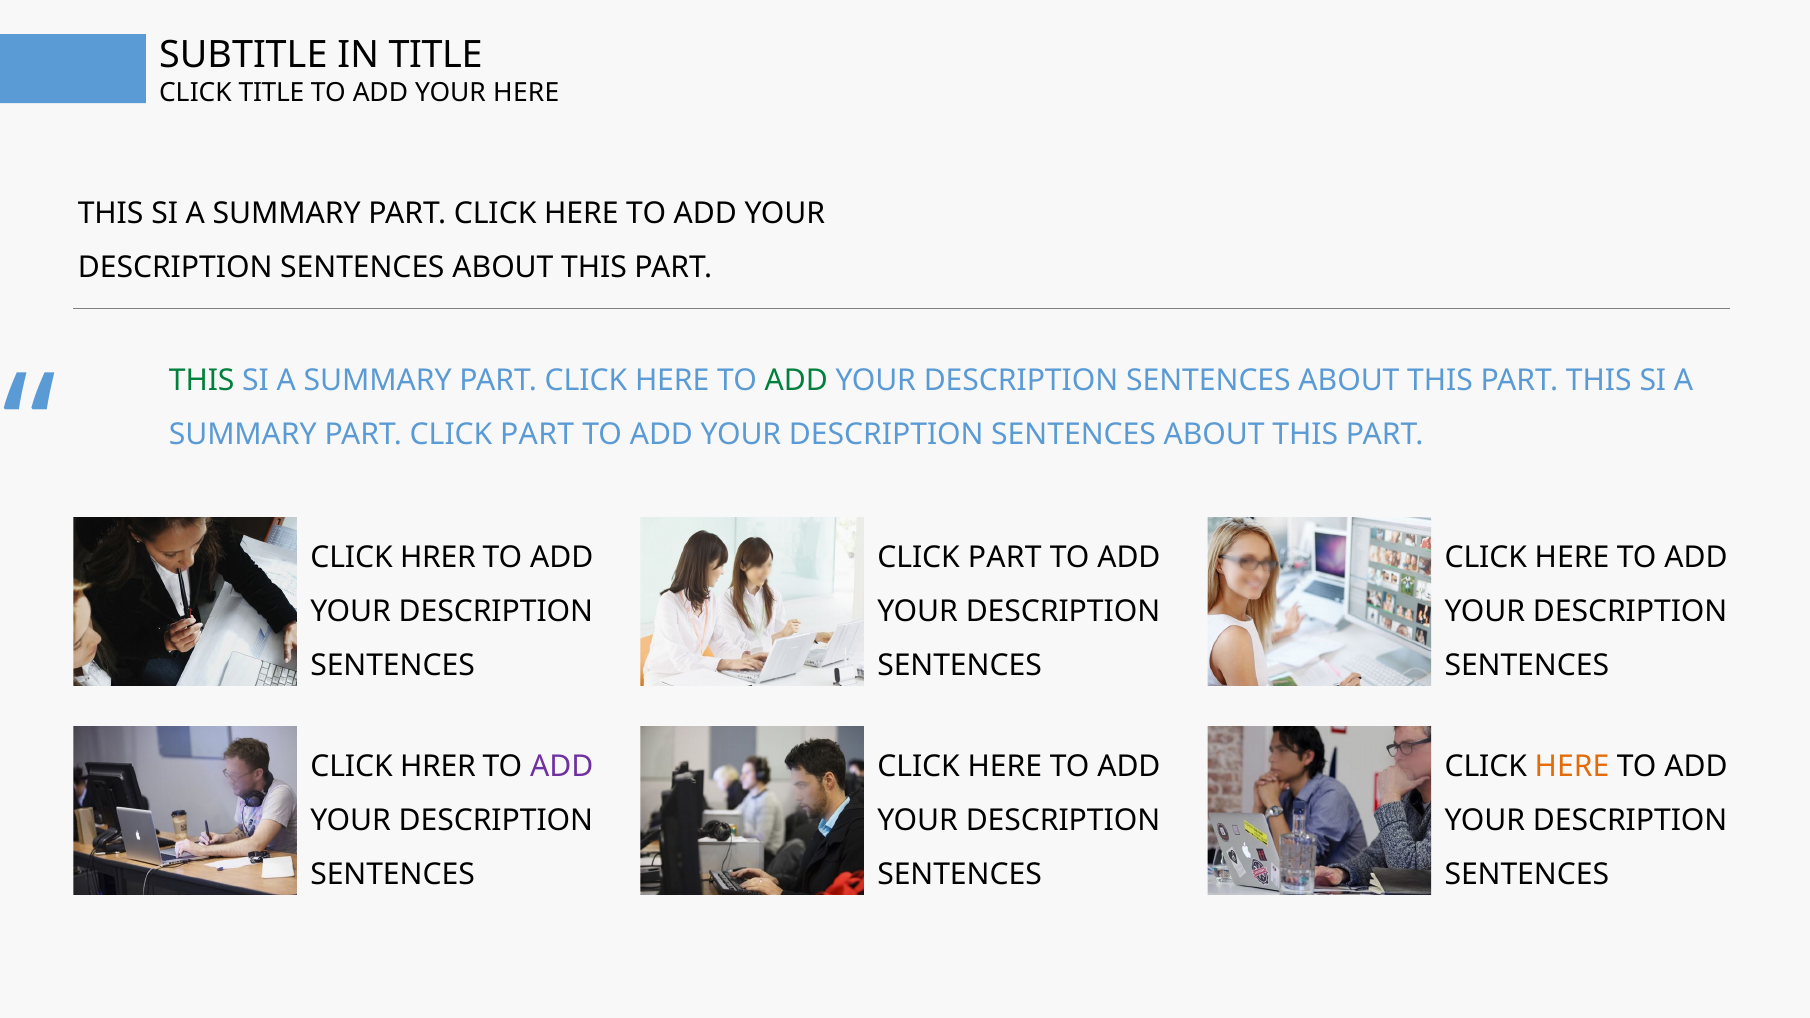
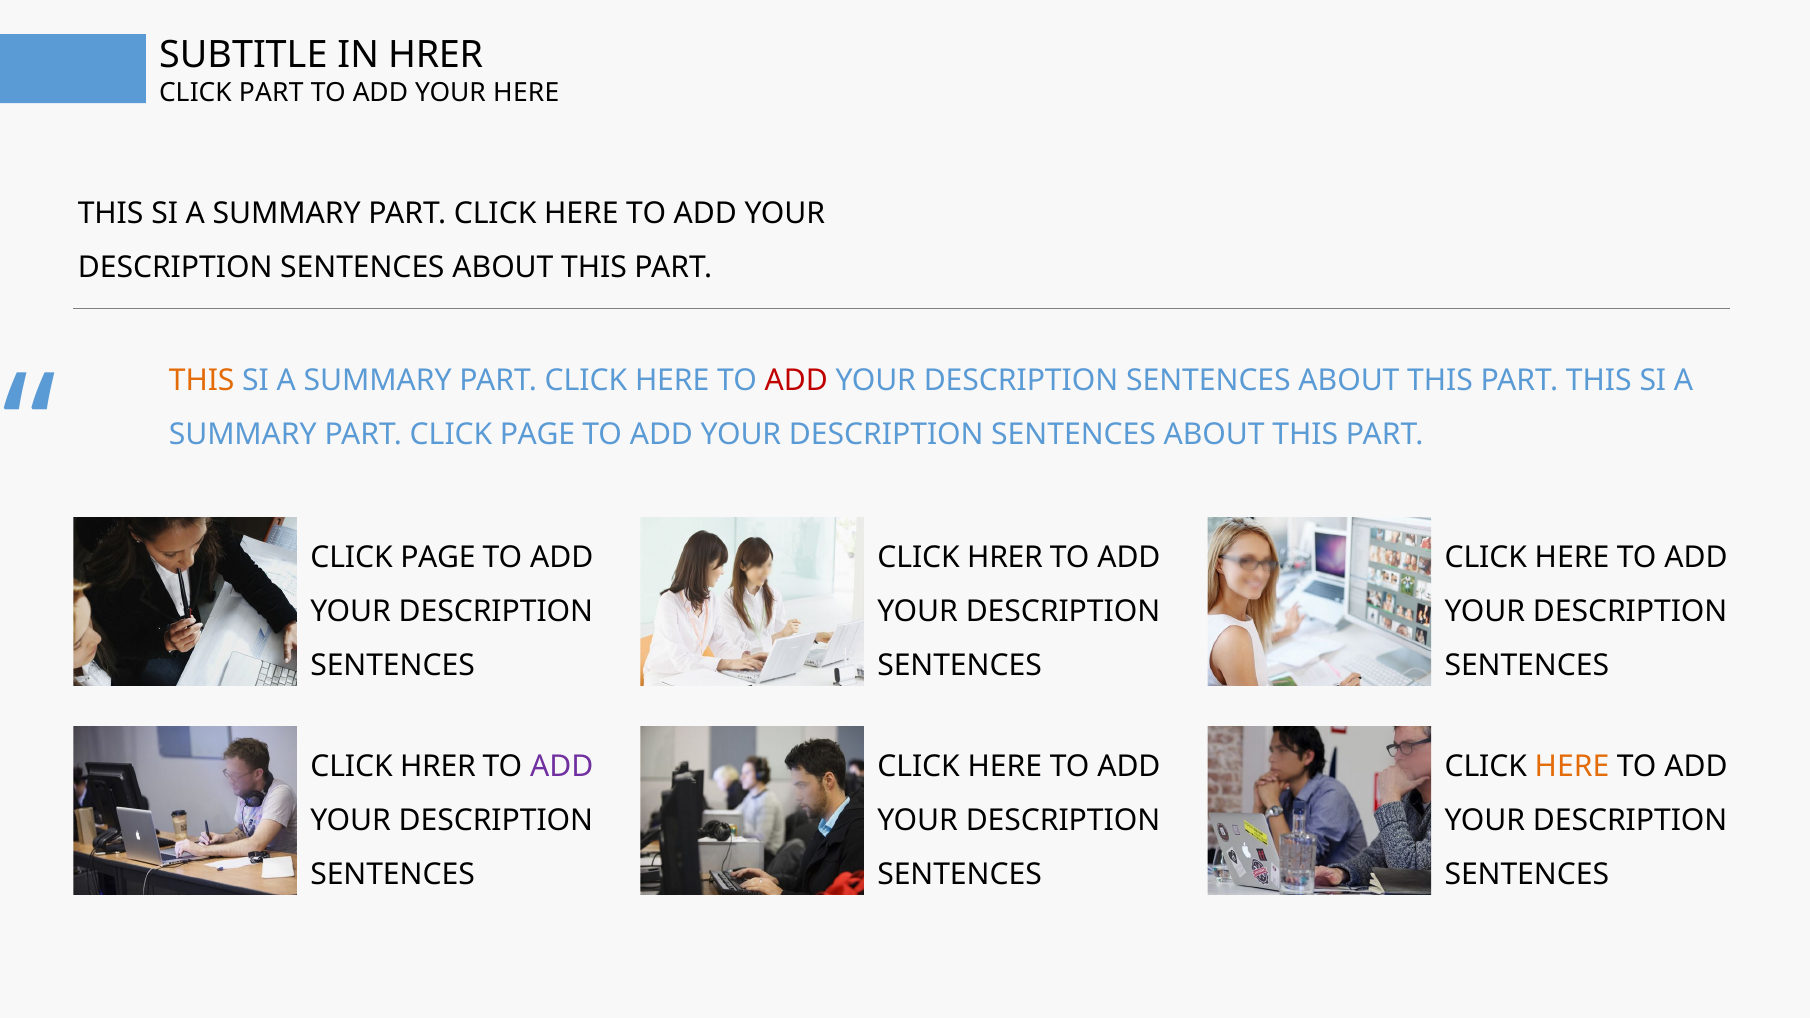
IN TITLE: TITLE -> HRER
CLICK TITLE: TITLE -> PART
THIS at (202, 380) colour: green -> orange
ADD at (796, 380) colour: green -> red
SUMMARY PART CLICK PART: PART -> PAGE
HRER at (438, 557): HRER -> PAGE
PART at (1005, 557): PART -> HRER
